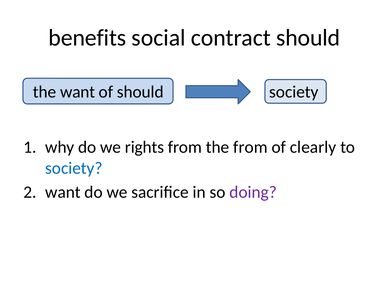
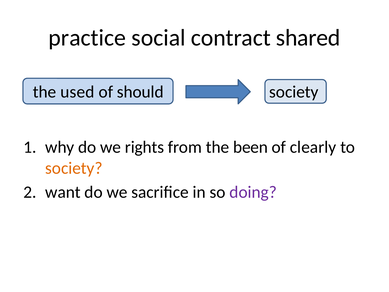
benefits: benefits -> practice
contract should: should -> shared
the want: want -> used
the from: from -> been
society at (74, 168) colour: blue -> orange
